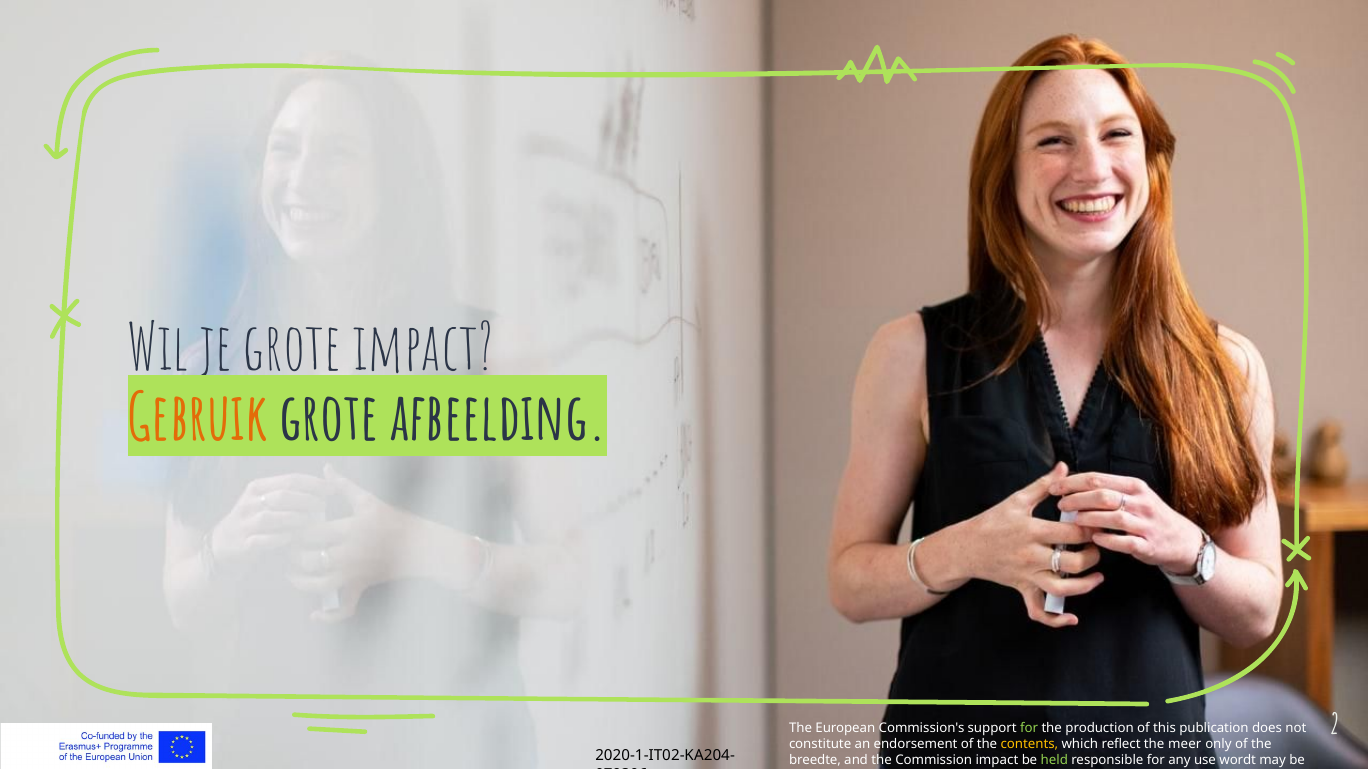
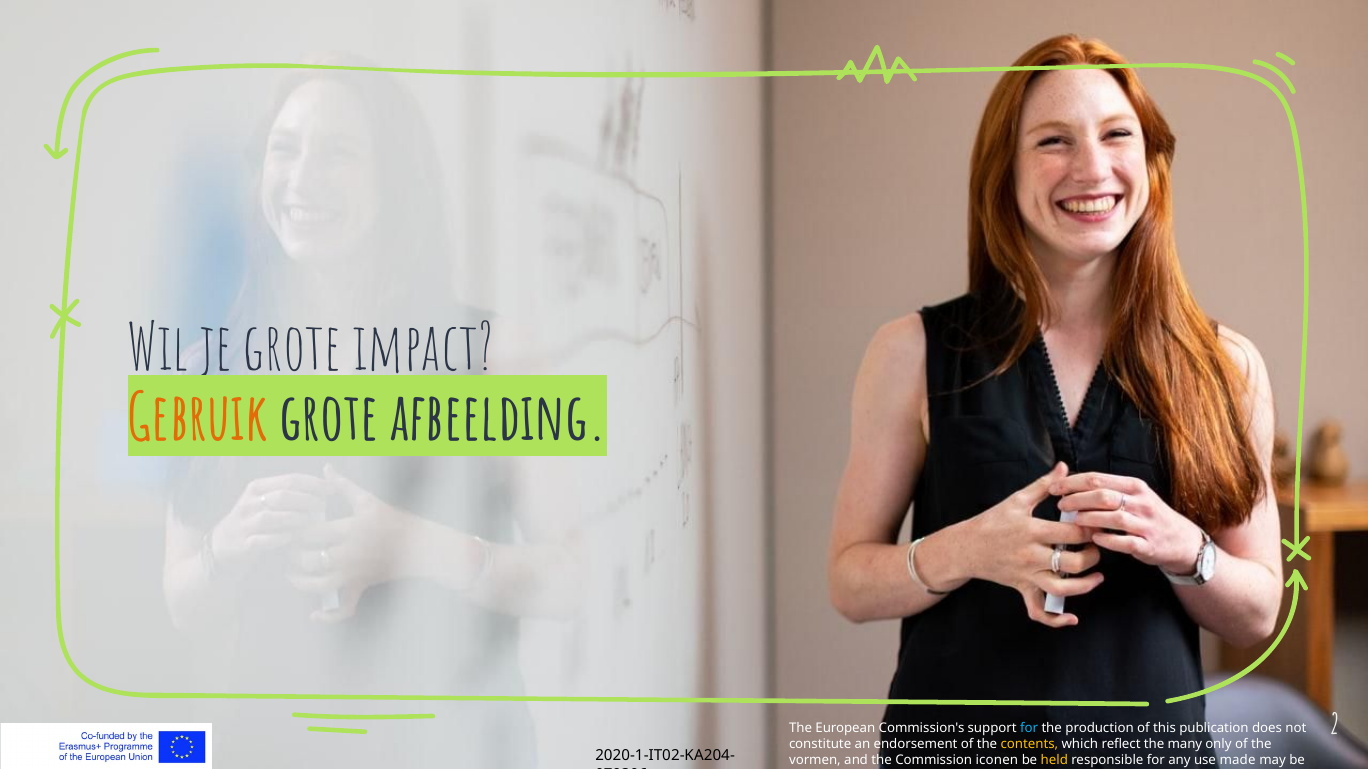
for at (1029, 729) colour: light green -> light blue
meer: meer -> many
breedte: breedte -> vormen
Commission impact: impact -> iconen
held colour: light green -> yellow
use wordt: wordt -> made
